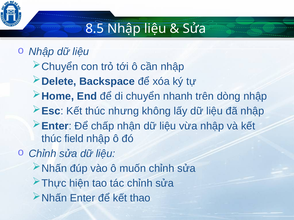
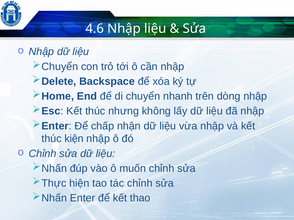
8.5: 8.5 -> 4.6
field: field -> kiện
